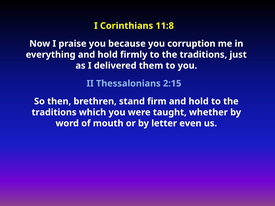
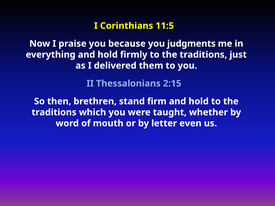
11:8: 11:8 -> 11:5
corruption: corruption -> judgments
